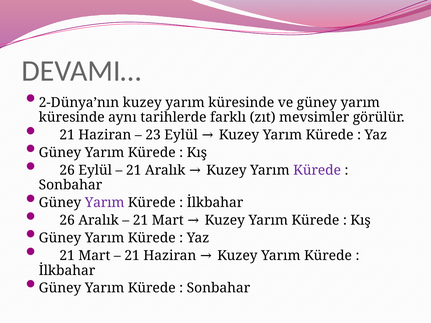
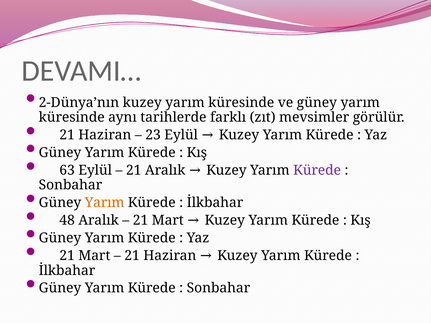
26 at (67, 170): 26 -> 63
Yarım at (105, 203) colour: purple -> orange
26 at (67, 221): 26 -> 48
